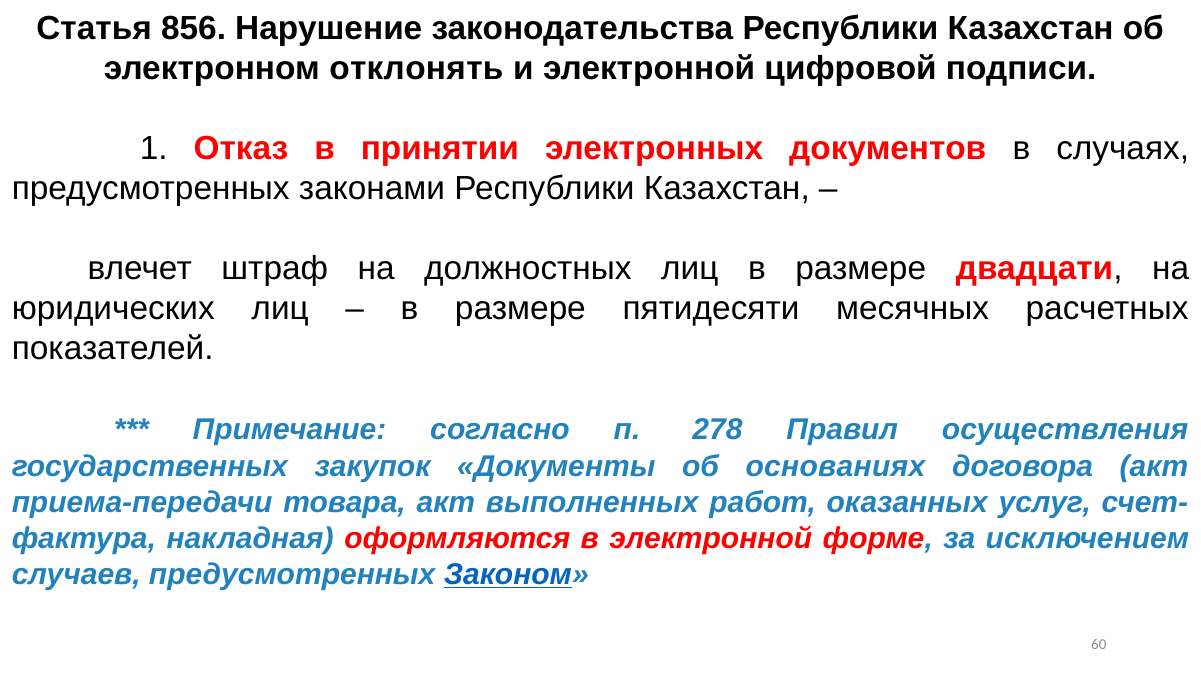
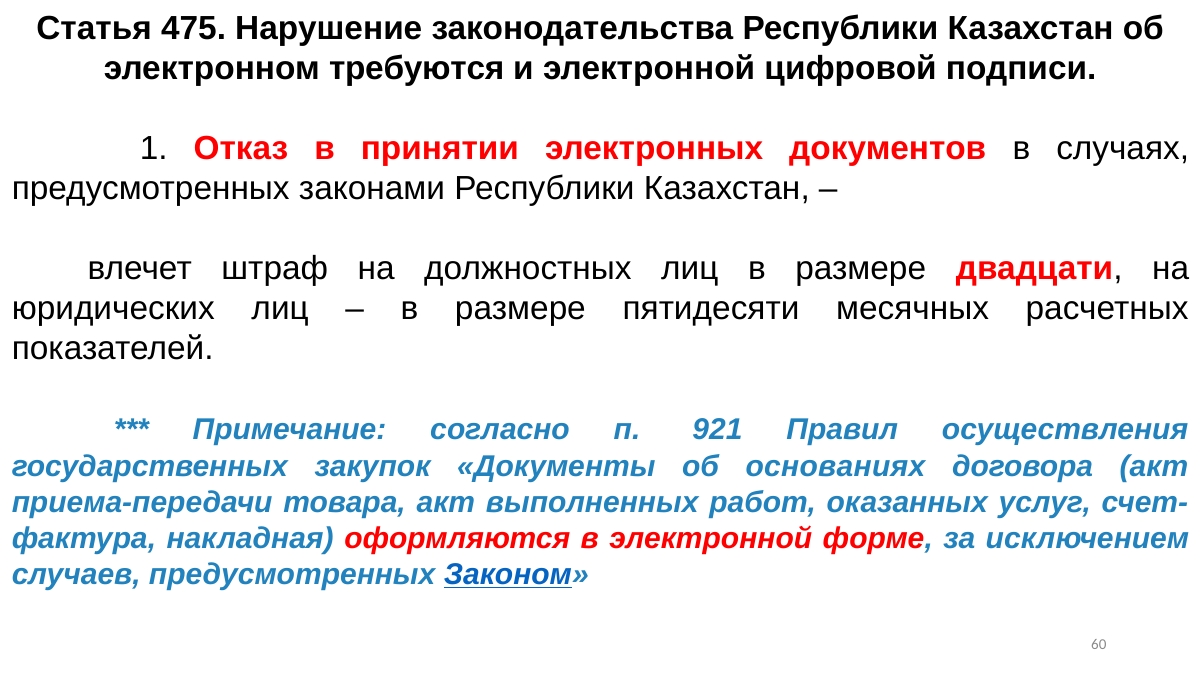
856: 856 -> 475
отклонять: отклонять -> требуются
278: 278 -> 921
